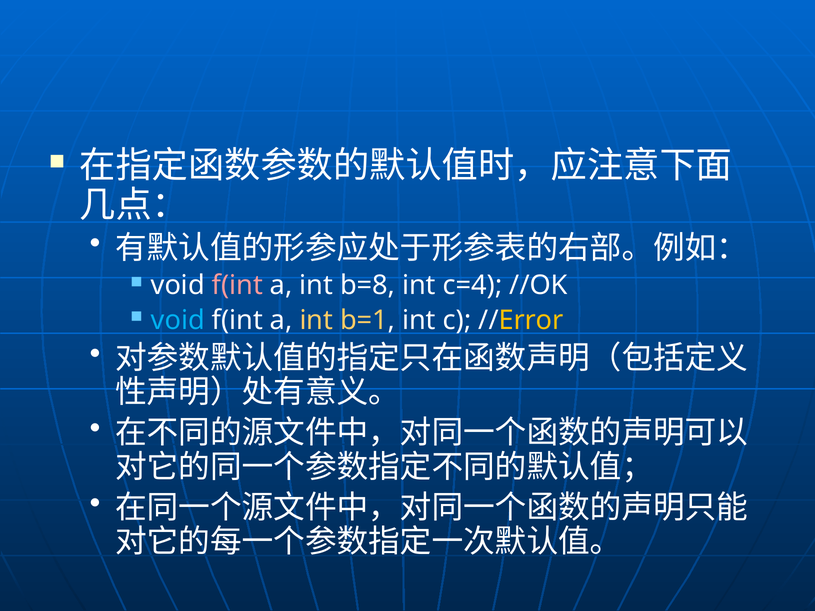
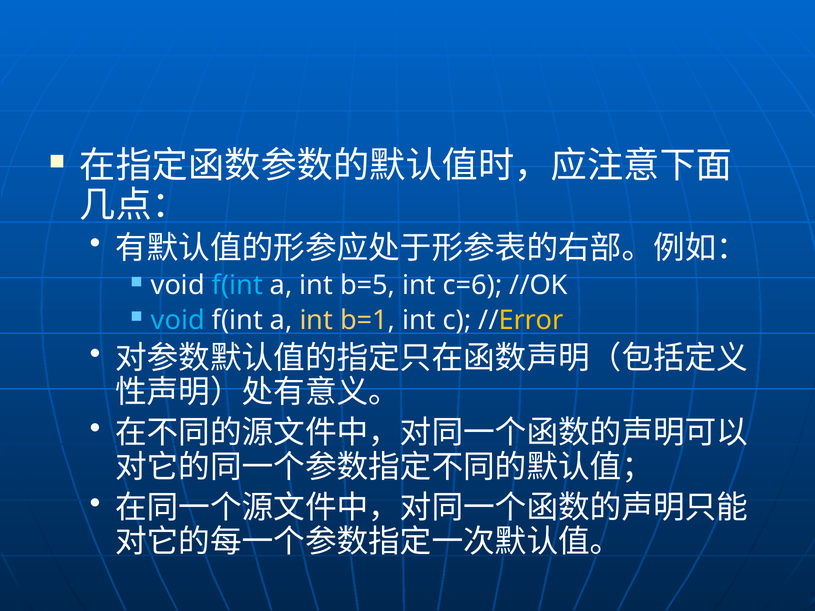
f(int at (237, 286) colour: pink -> light blue
b=8: b=8 -> b=5
c=4: c=4 -> c=6
